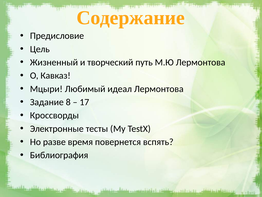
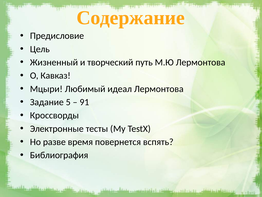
8: 8 -> 5
17: 17 -> 91
